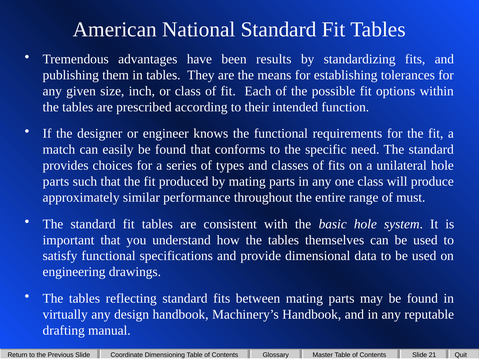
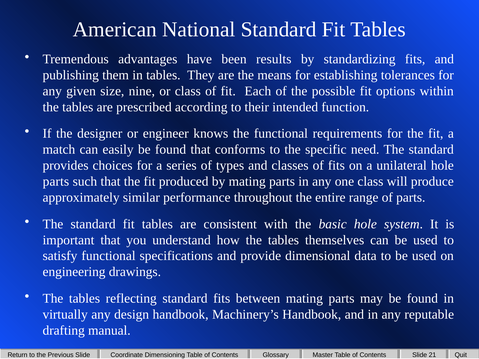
inch: inch -> nine
of must: must -> parts
